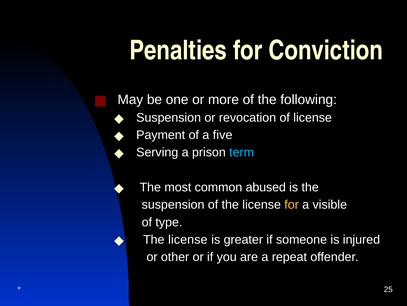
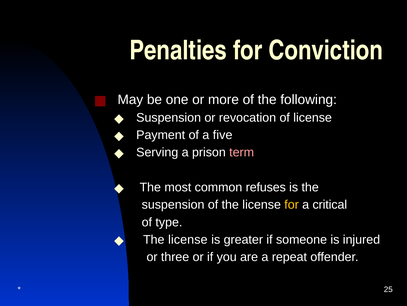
term colour: light blue -> pink
abused: abused -> refuses
visible: visible -> critical
other: other -> three
